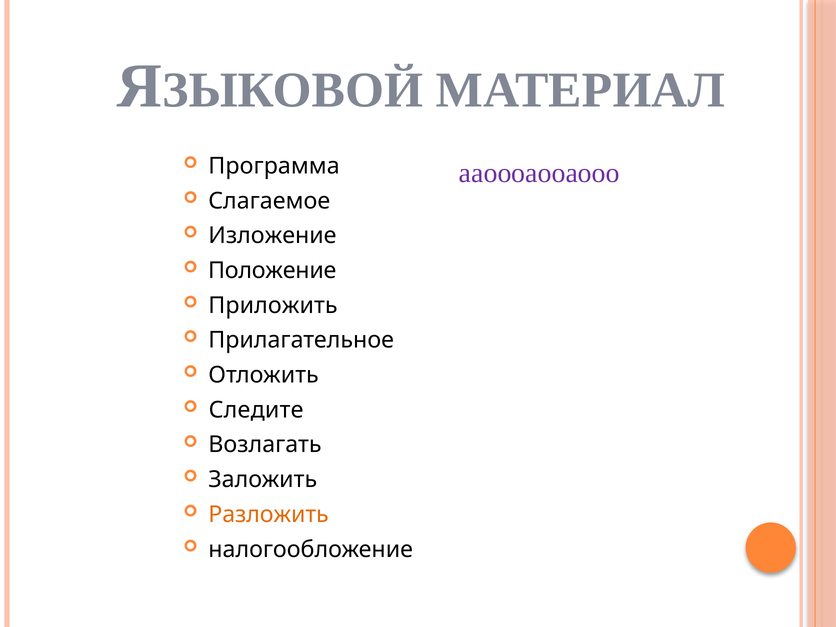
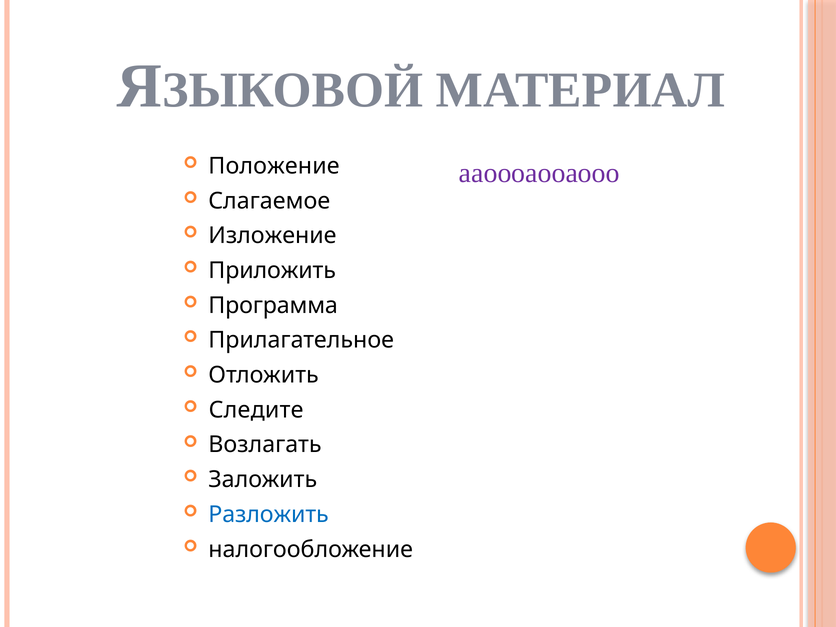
Программа: Программа -> Положение
Положение: Положение -> Приложить
Приложить: Приложить -> Программа
Разложить colour: orange -> blue
